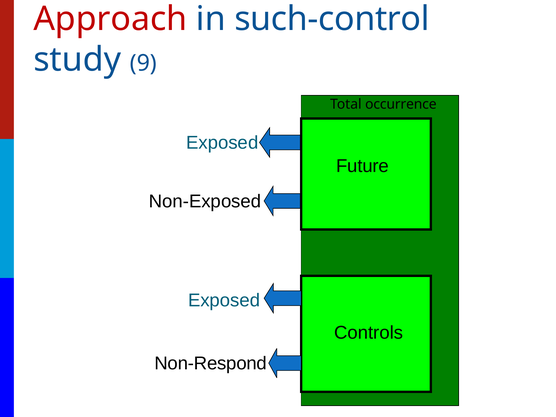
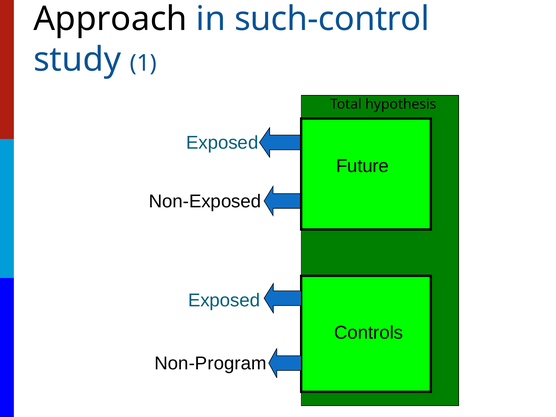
Approach colour: red -> black
9: 9 -> 1
occurrence: occurrence -> hypothesis
Non-Respond: Non-Respond -> Non-Program
